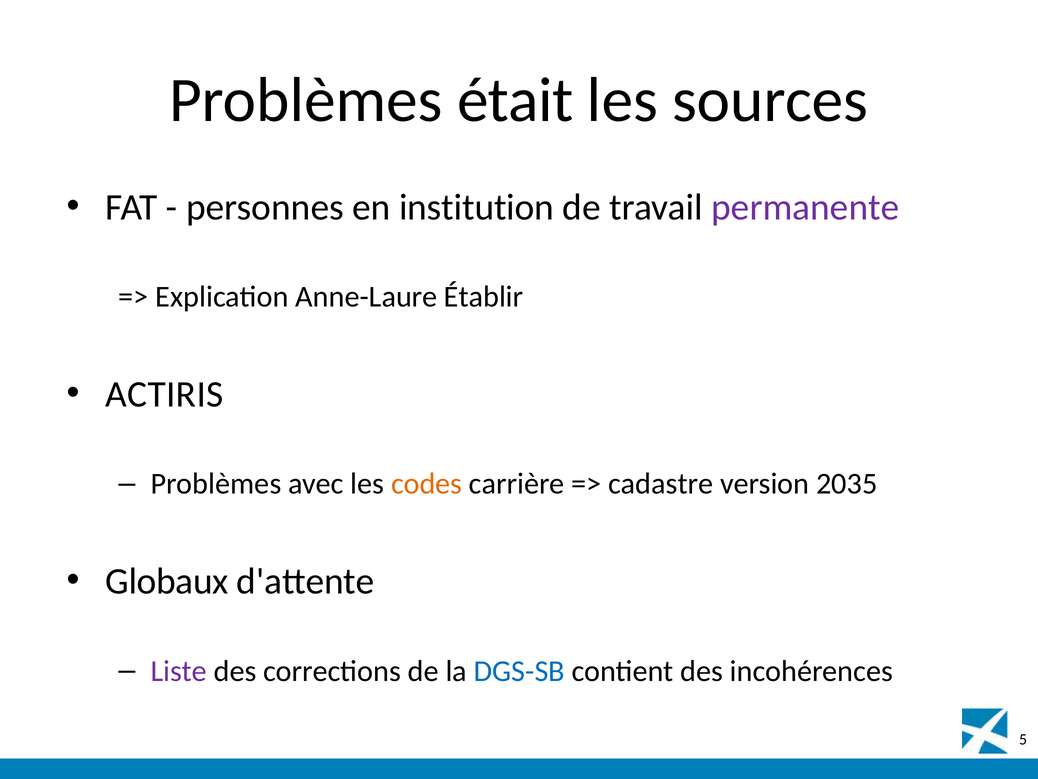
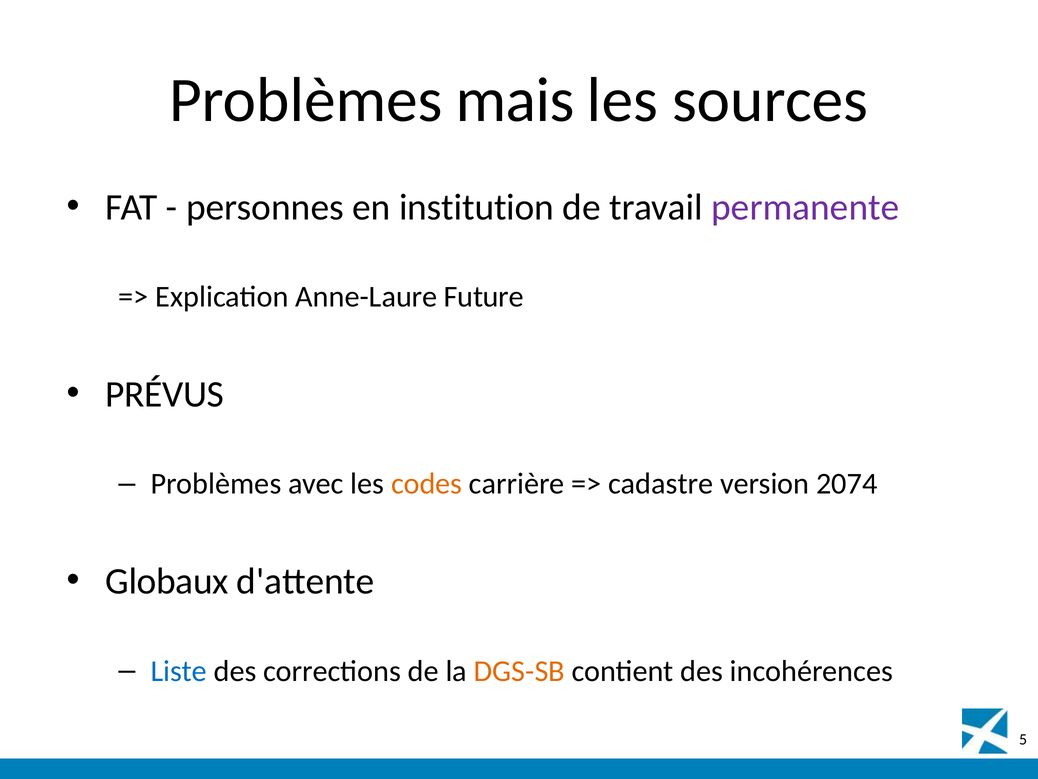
était: était -> mais
Établir: Établir -> Future
ACTIRIS: ACTIRIS -> PRÉVUS
2035: 2035 -> 2074
Liste colour: purple -> blue
DGS-SB colour: blue -> orange
